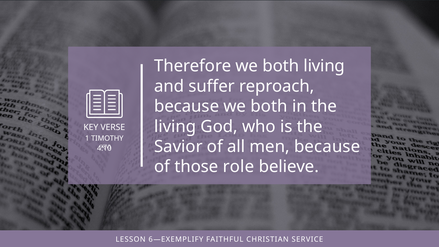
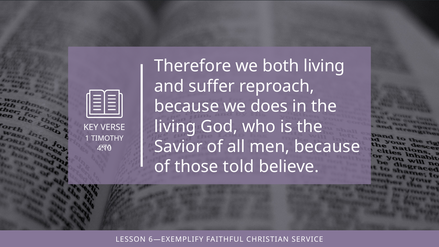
because we both: both -> does
role: role -> told
